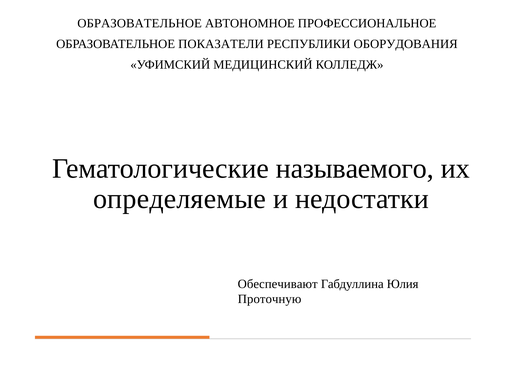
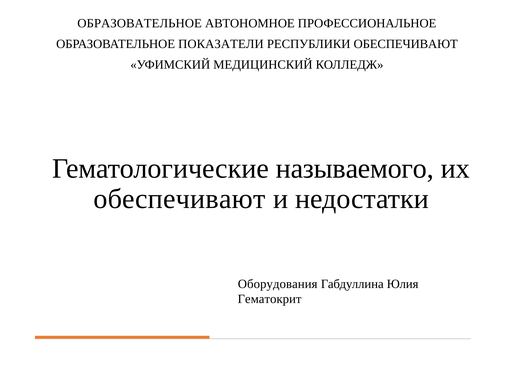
РЕСПУБЛИКИ ОБОРУДОВАНИЯ: ОБОРУДОВАНИЯ -> ОБЕСПЕЧИВАЮТ
определяемые at (179, 199): определяемые -> обеспечивают
Обеспечивают: Обеспечивают -> Оборудования
Проточную: Проточную -> Гематокрит
